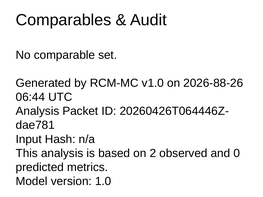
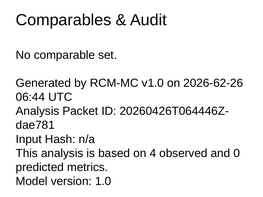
2026-88-26: 2026-88-26 -> 2026-62-26
2: 2 -> 4
